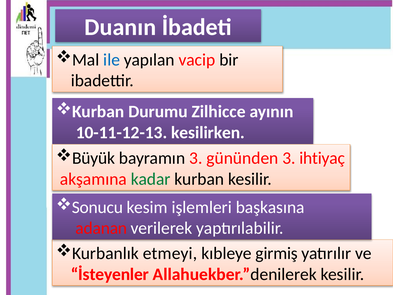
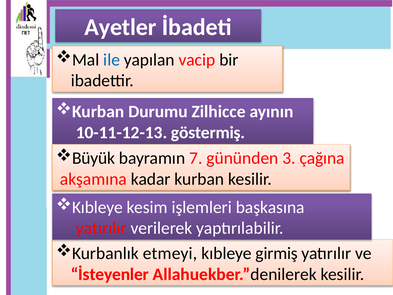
Duanın: Duanın -> Ayetler
kesilirken: kesilirken -> göstermiş
bayramın 3: 3 -> 7
ihtiyaç: ihtiyaç -> çağına
kadar colour: green -> black
Sonucu at (97, 207): Sonucu -> Kıbleye
adanan at (101, 228): adanan -> yatırılır
